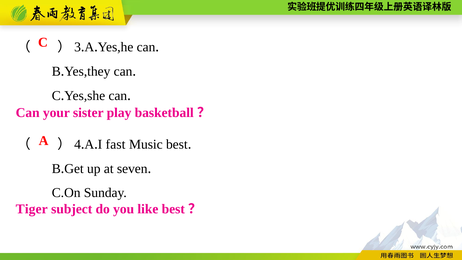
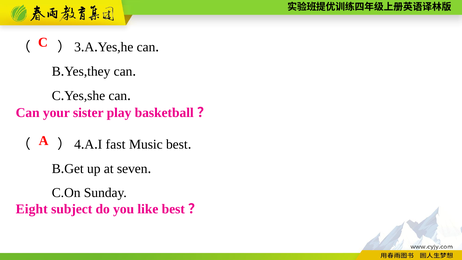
Tiger: Tiger -> Eight
